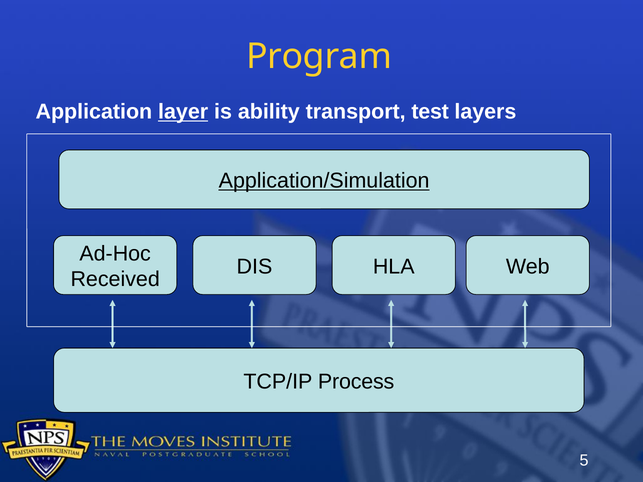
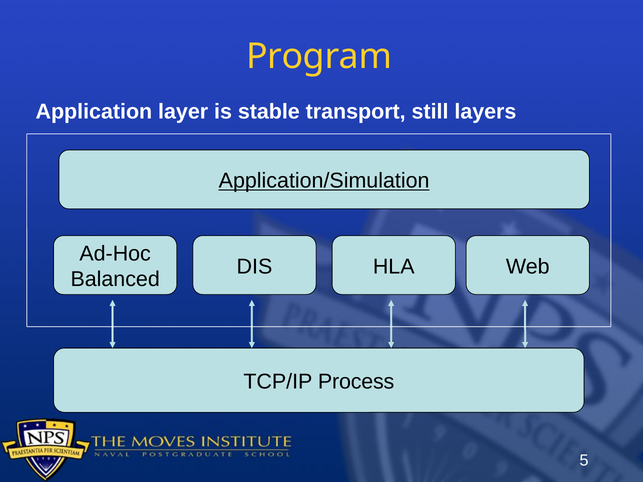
layer underline: present -> none
ability: ability -> stable
test: test -> still
Received: Received -> Balanced
